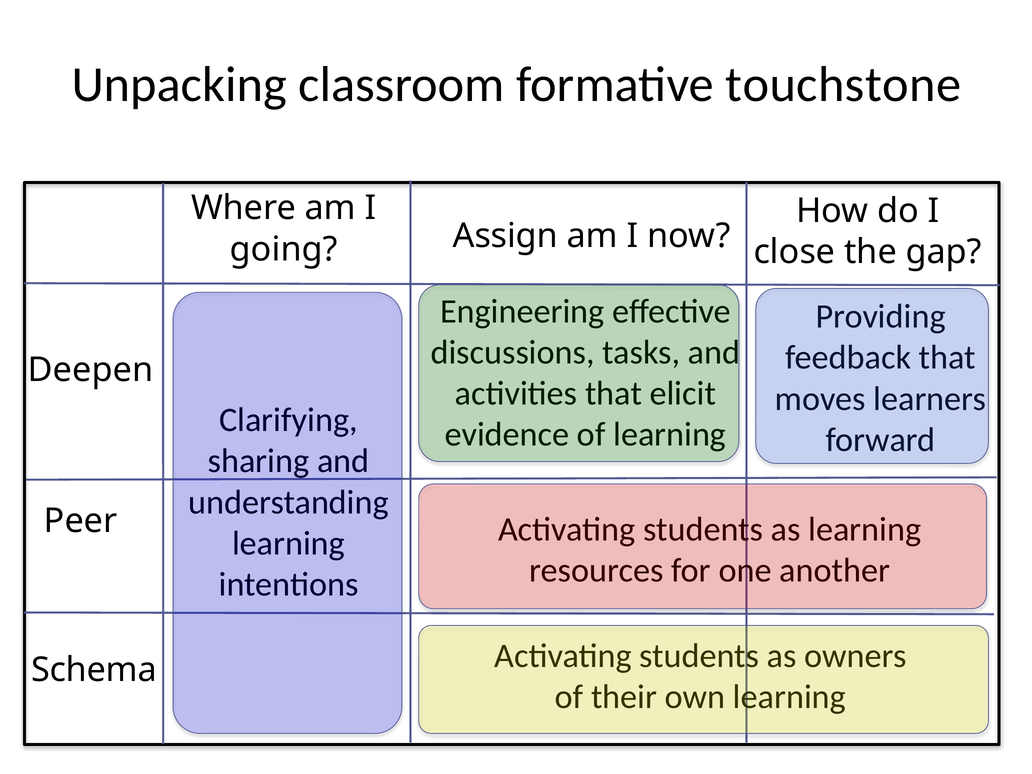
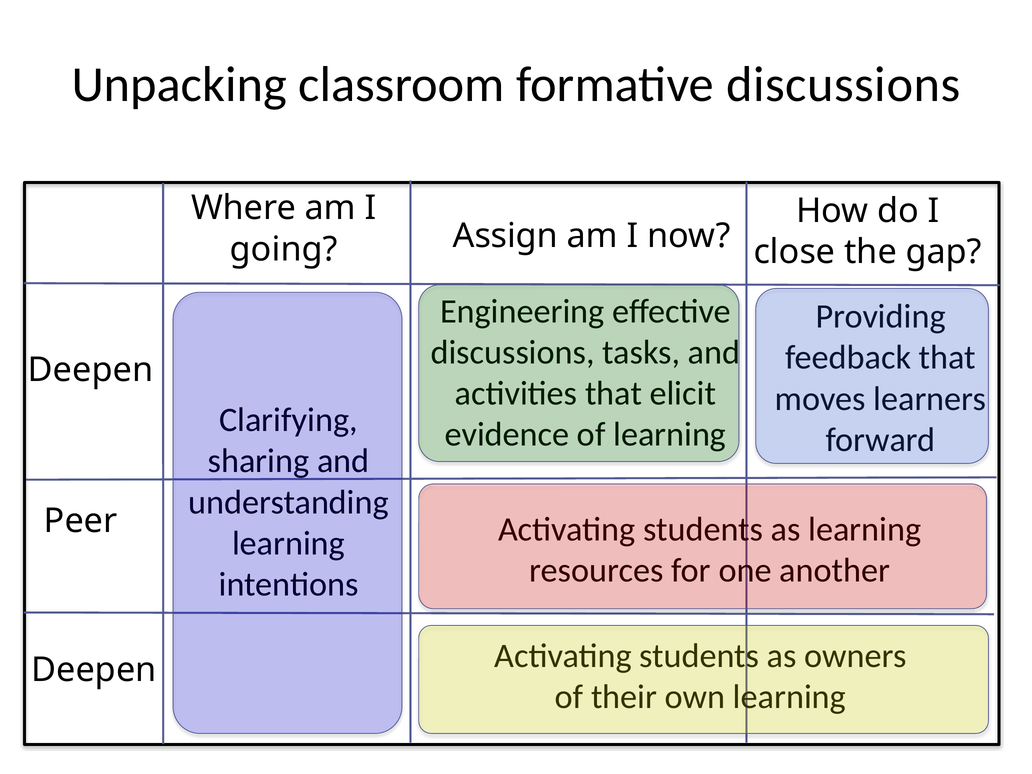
formative touchstone: touchstone -> discussions
Schema at (94, 670): Schema -> Deepen
